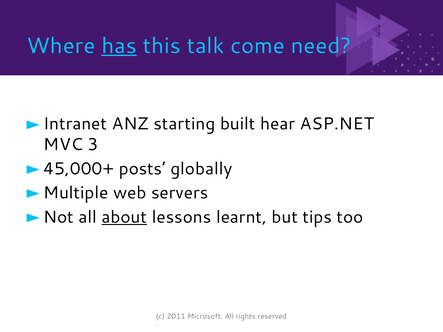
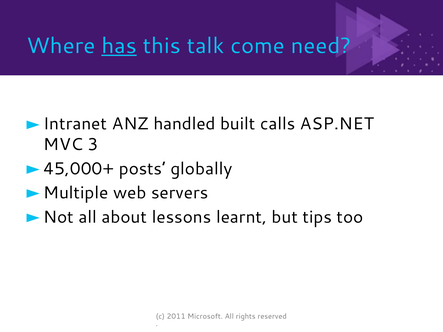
starting: starting -> handled
hear: hear -> calls
about underline: present -> none
